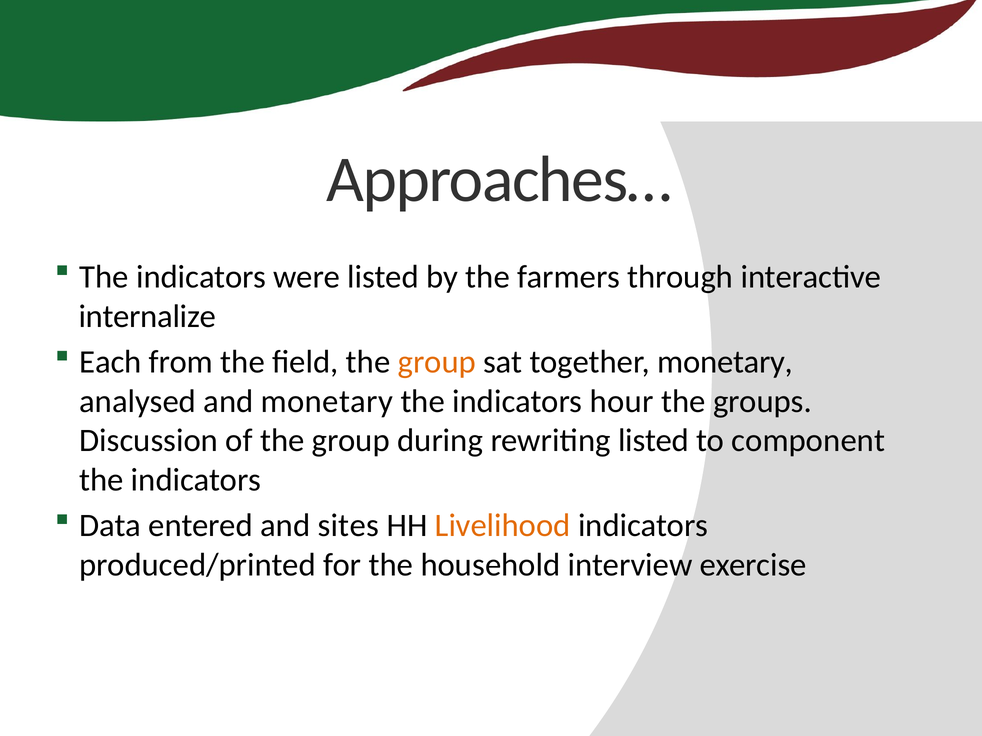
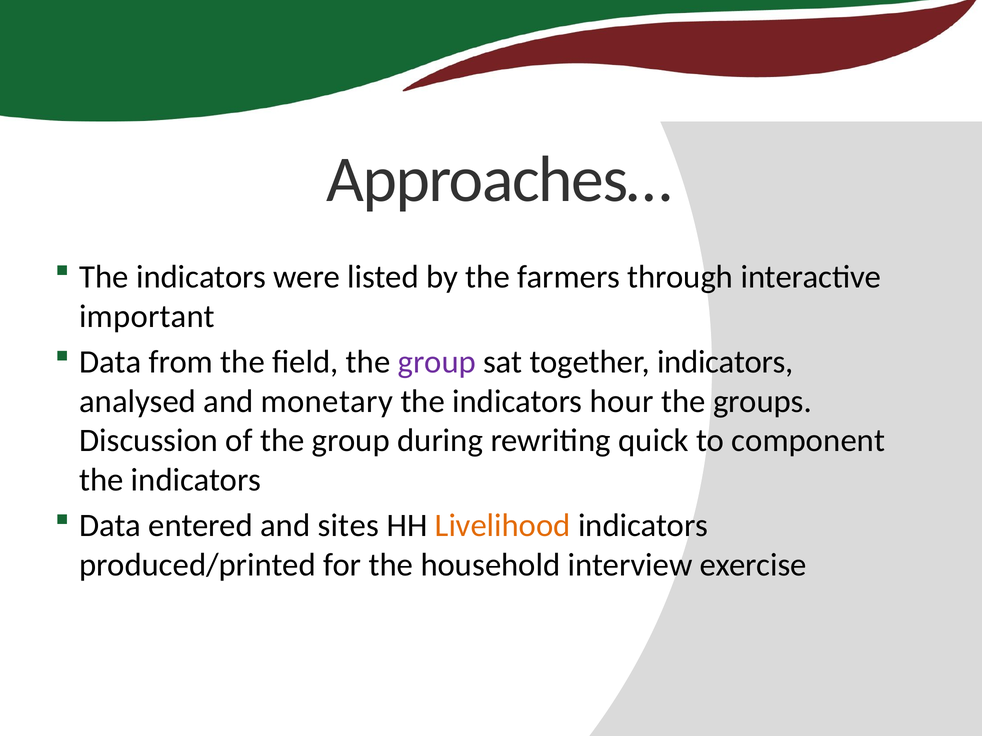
internalize: internalize -> important
Each at (110, 362): Each -> Data
group at (437, 362) colour: orange -> purple
together monetary: monetary -> indicators
rewriting listed: listed -> quick
